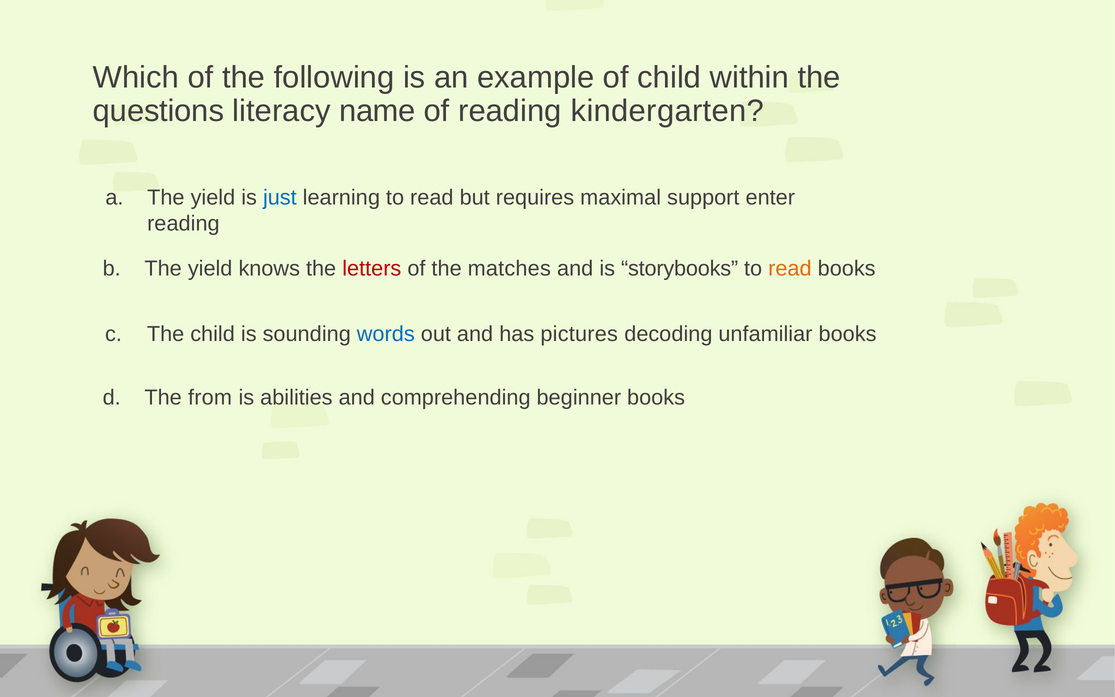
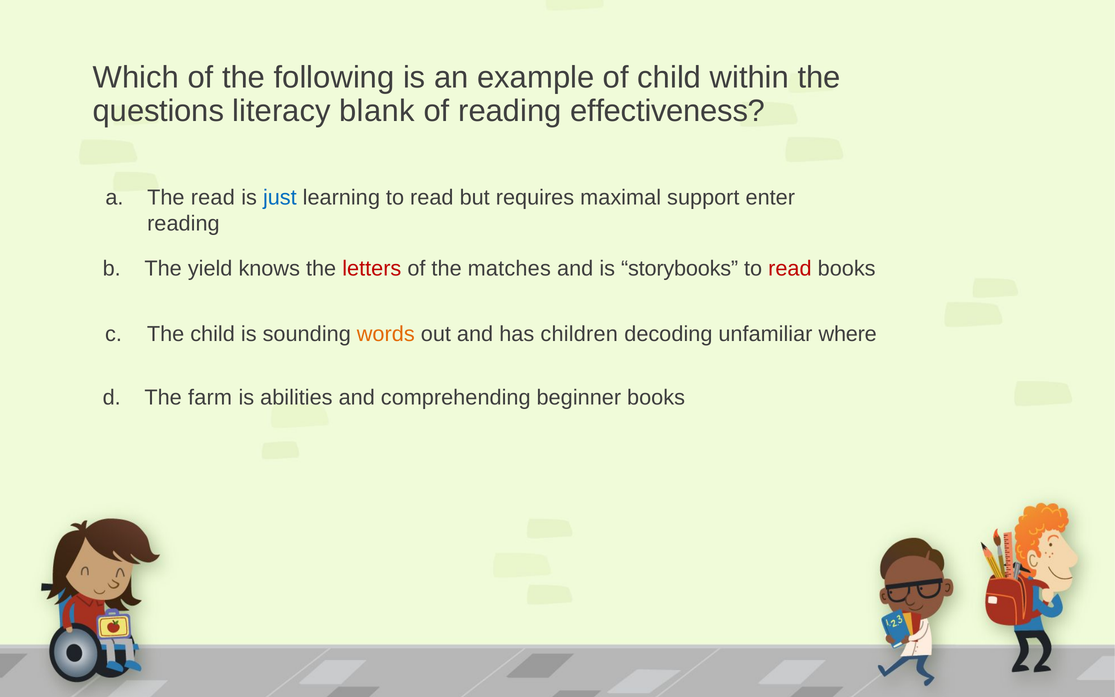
name: name -> blank
kindergarten: kindergarten -> effectiveness
yield at (213, 198): yield -> read
read at (790, 268) colour: orange -> red
words colour: blue -> orange
pictures: pictures -> children
unfamiliar books: books -> where
from: from -> farm
